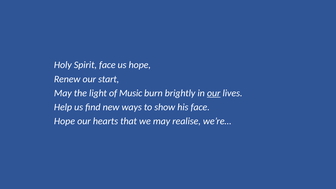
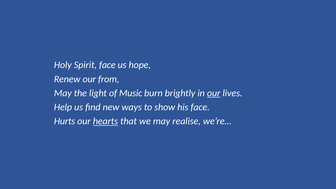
start: start -> from
Hope at (64, 121): Hope -> Hurts
hearts underline: none -> present
